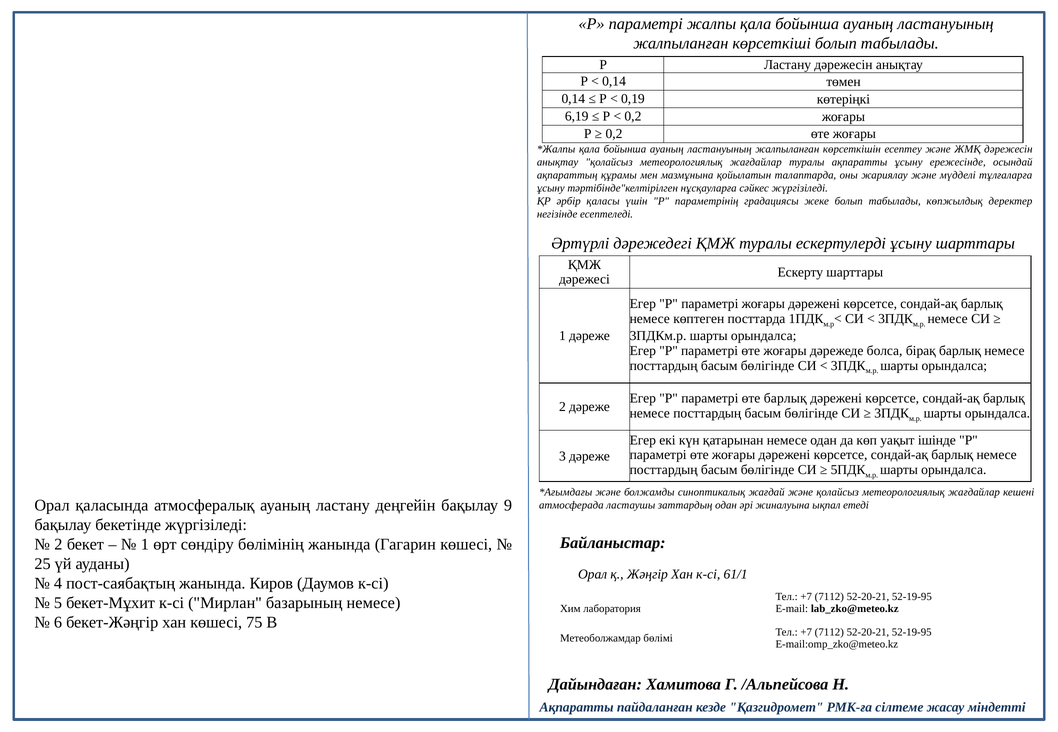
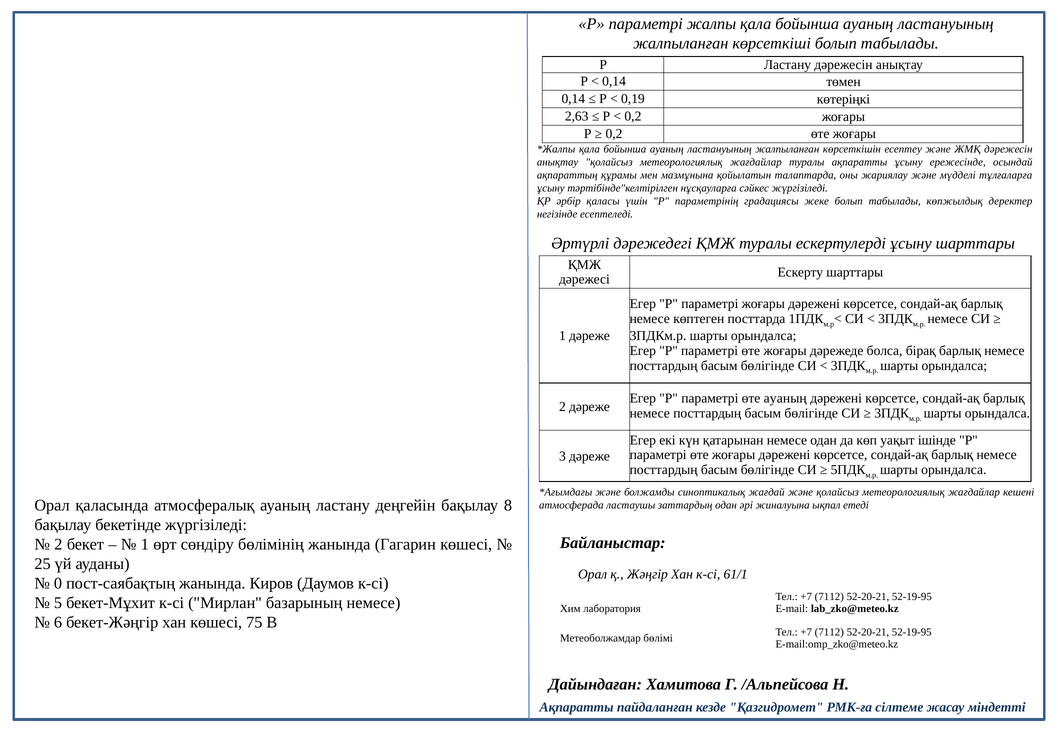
6,19: 6,19 -> 2,63
өте барлық: барлық -> ауаның
9: 9 -> 8
4: 4 -> 0
